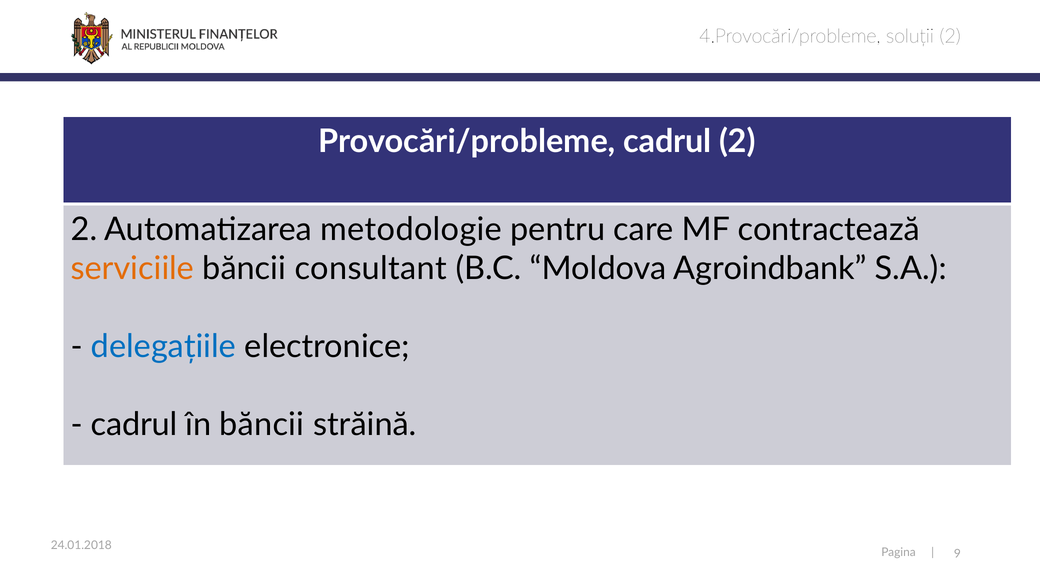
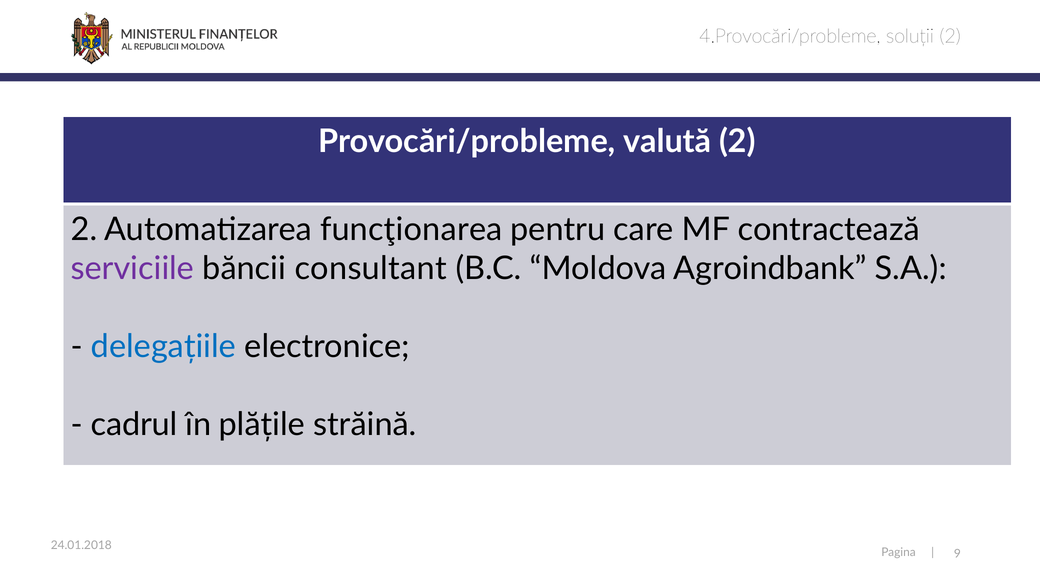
Provocări/probleme cadrul: cadrul -> valută
metodologie: metodologie -> funcţionarea
serviciile colour: orange -> purple
în băncii: băncii -> plățile
